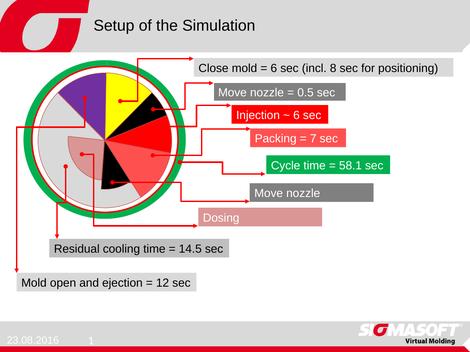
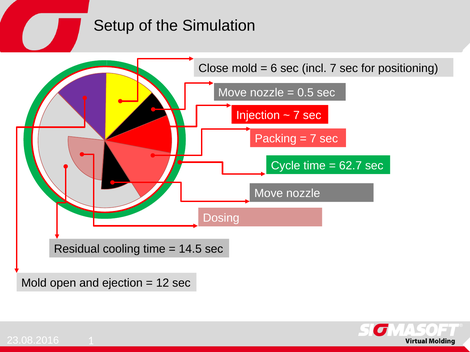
incl 8: 8 -> 7
6 at (296, 115): 6 -> 7
58.1: 58.1 -> 62.7
